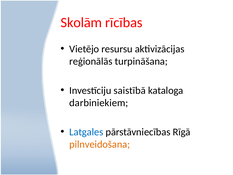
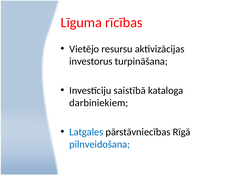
Skolām: Skolām -> Līguma
reģionālās: reģionālās -> investorus
pilnveidošana colour: orange -> blue
